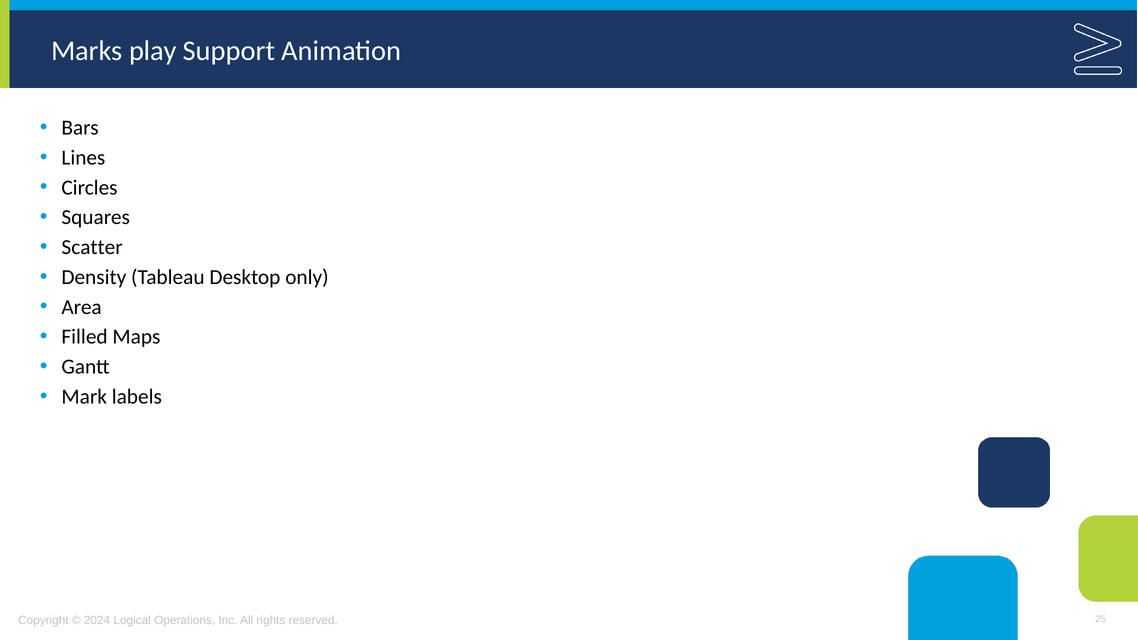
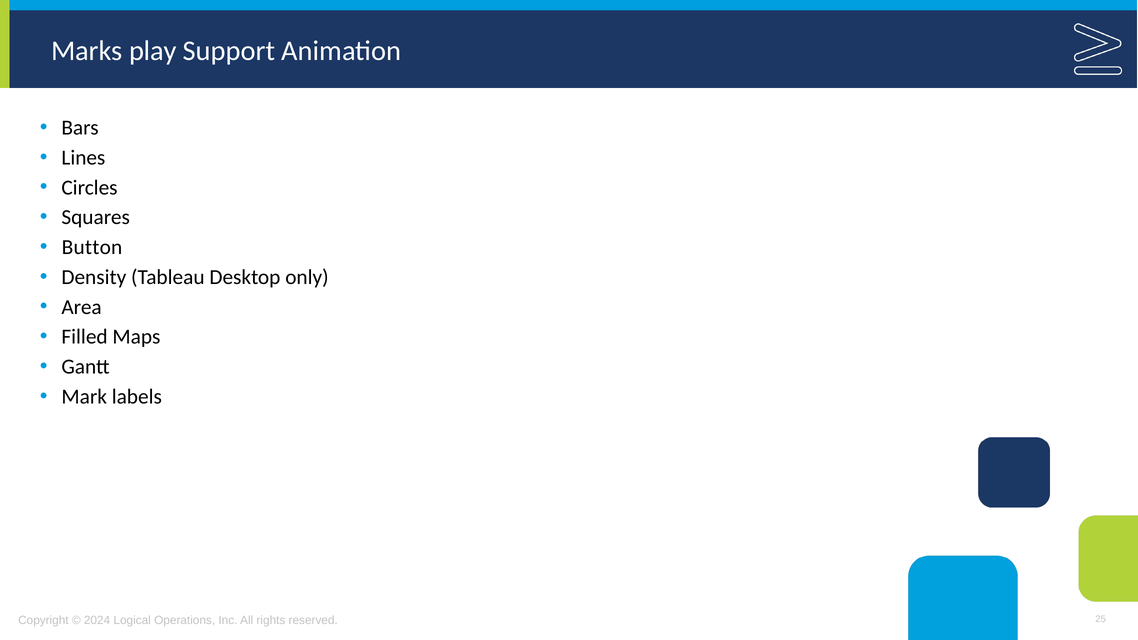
Scatter: Scatter -> Button
